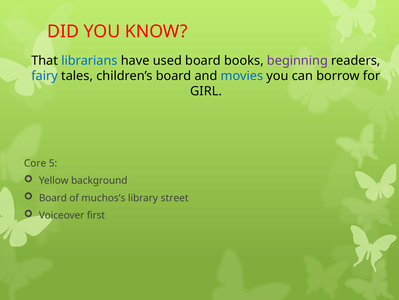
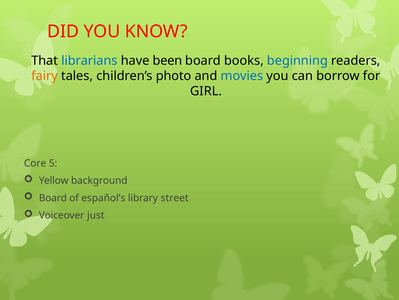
used: used -> been
beginning colour: purple -> blue
fairy colour: blue -> orange
children’s board: board -> photo
muchos’s: muchos’s -> español’s
first: first -> just
